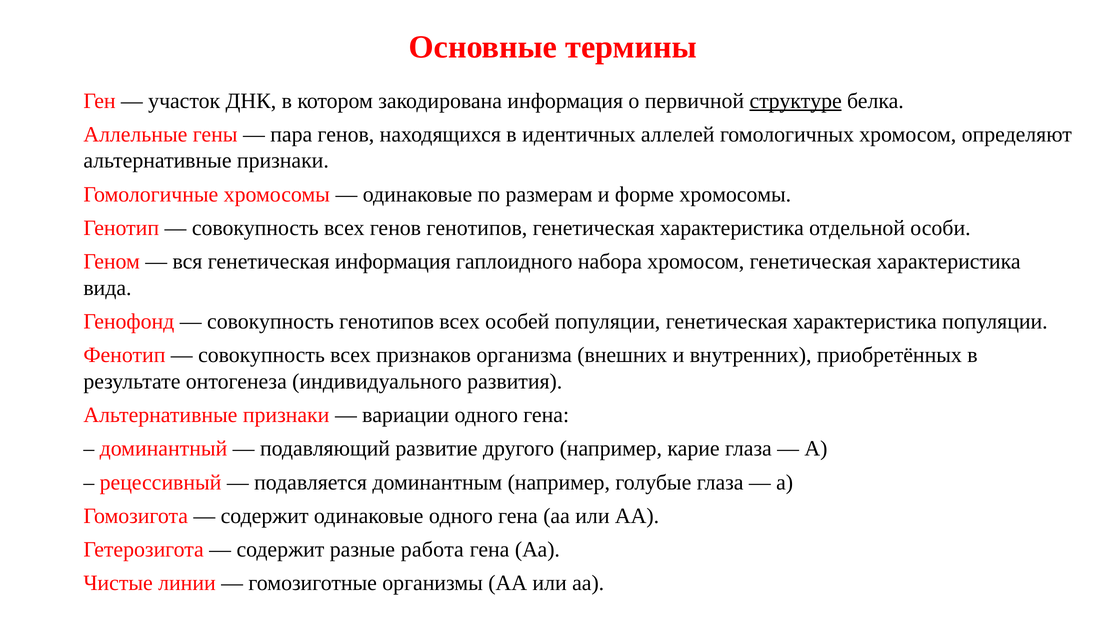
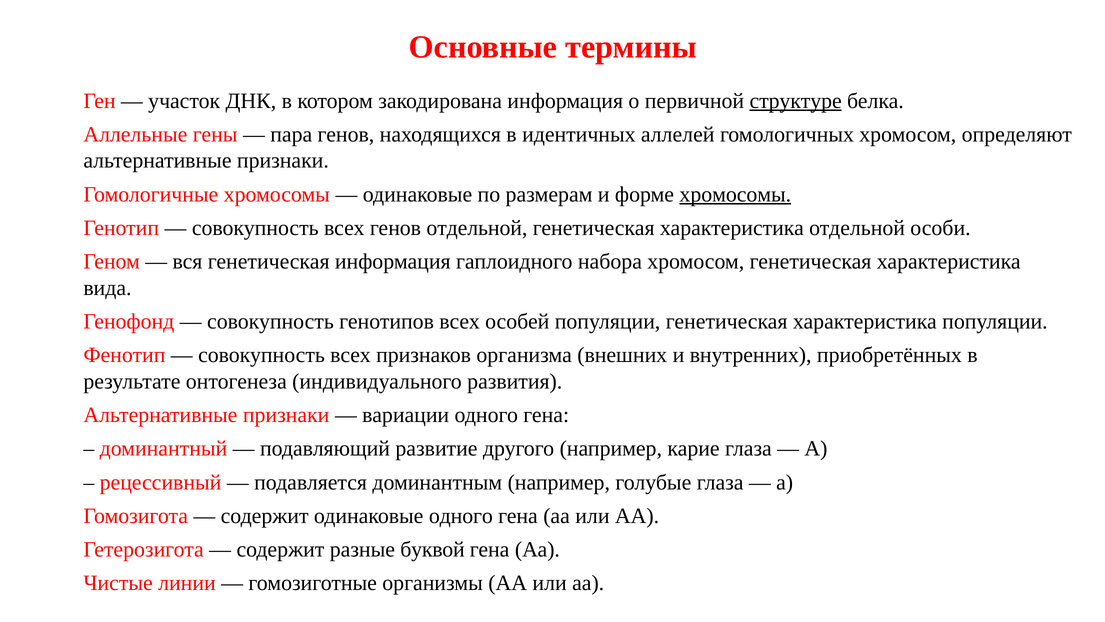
хромосомы at (735, 194) underline: none -> present
генов генотипов: генотипов -> отдельной
работа: работа -> буквой
